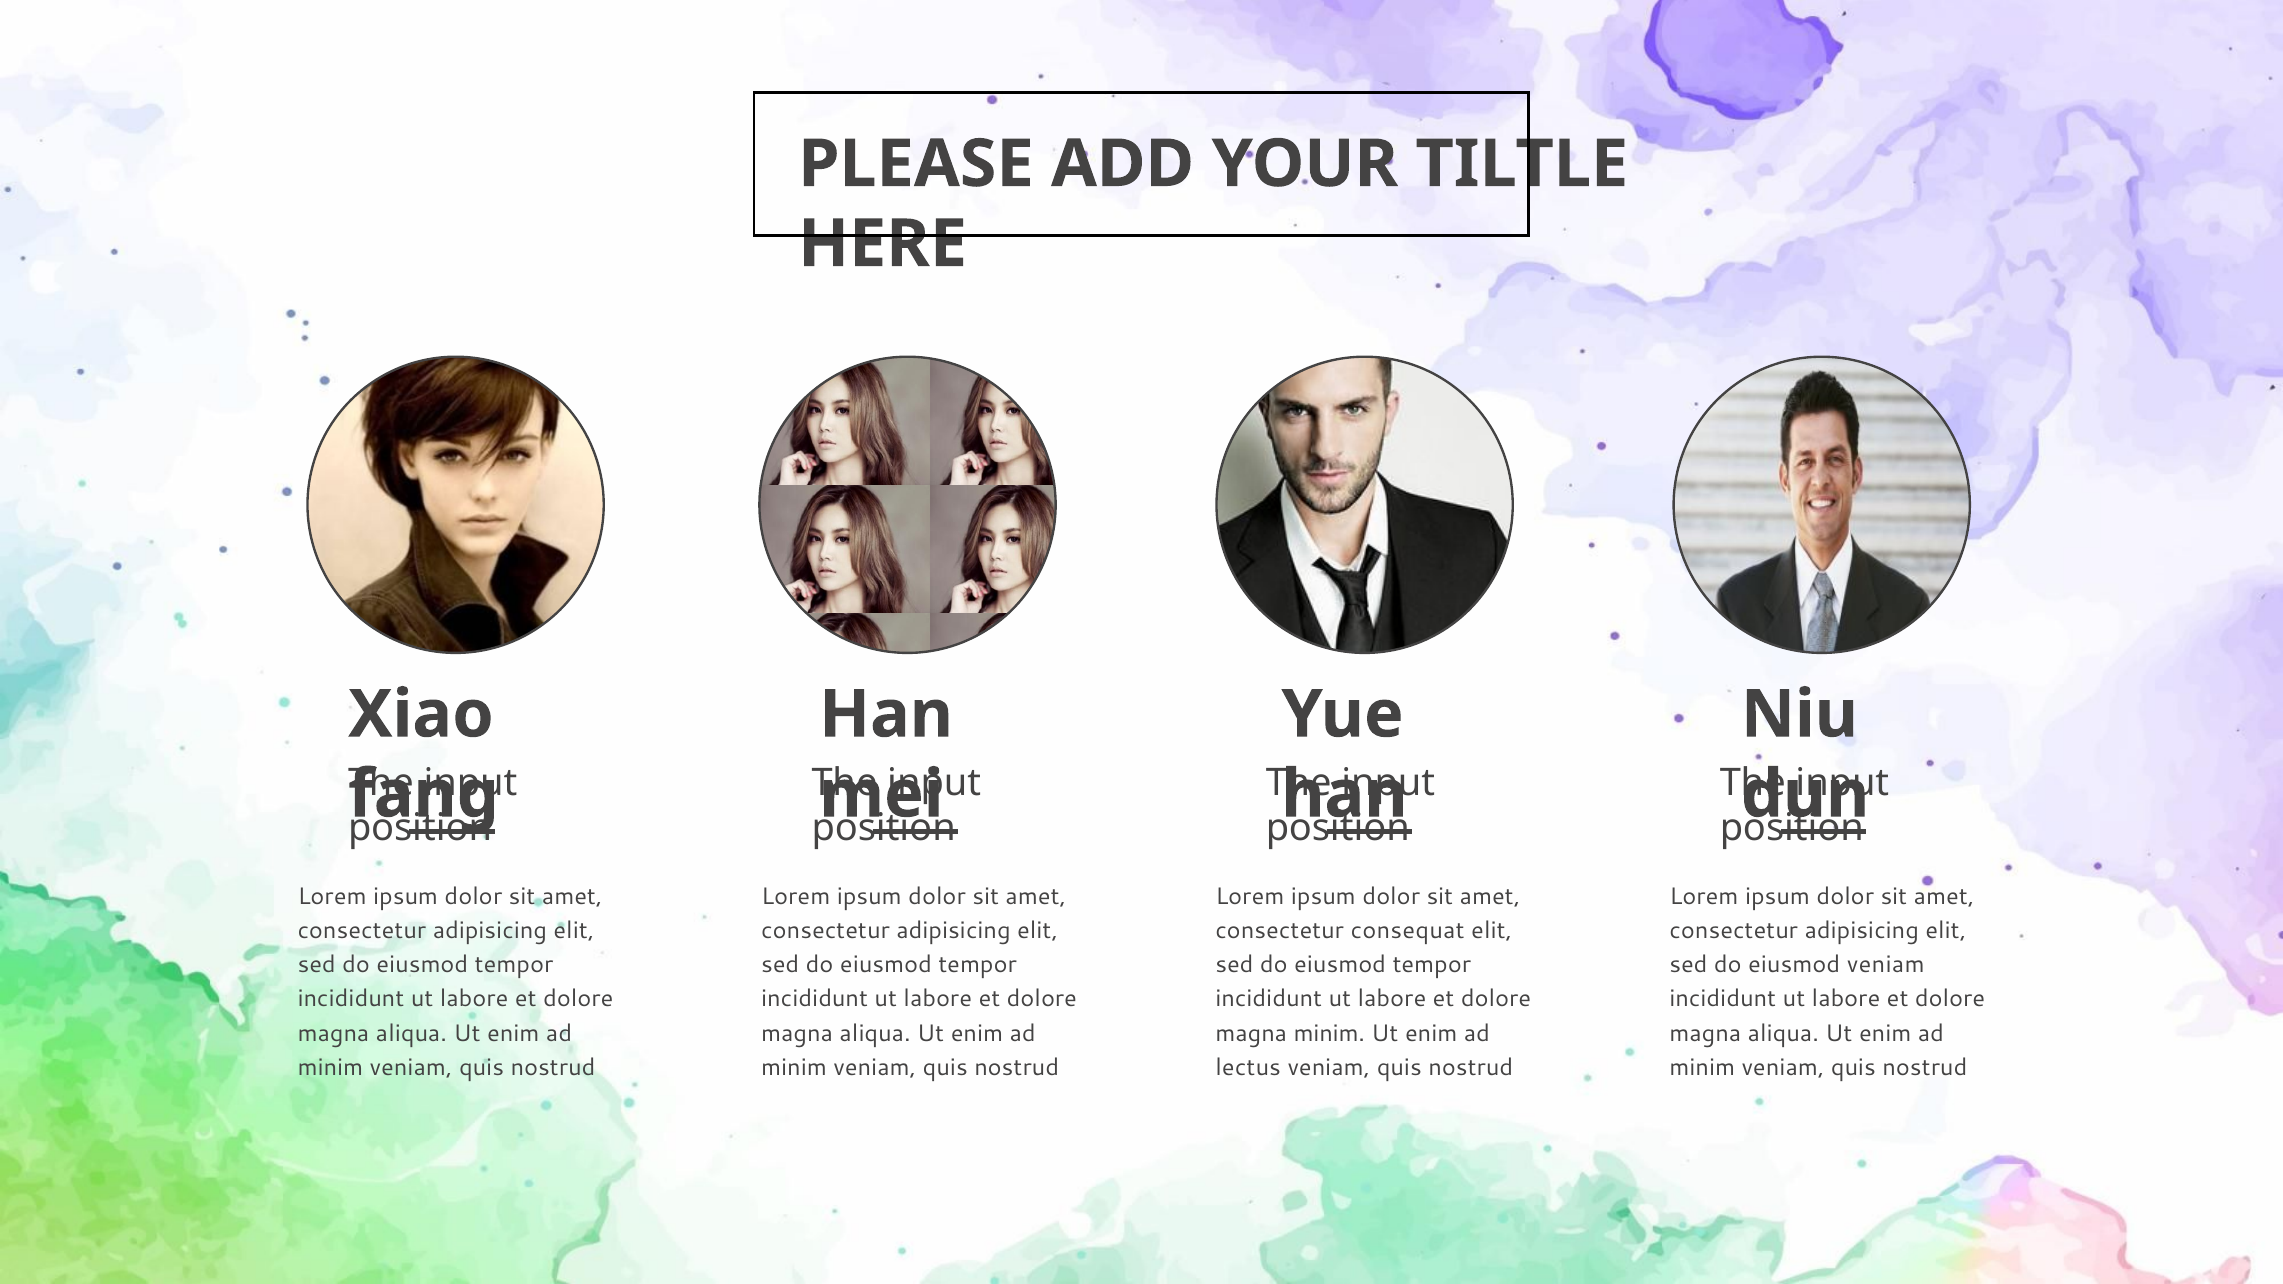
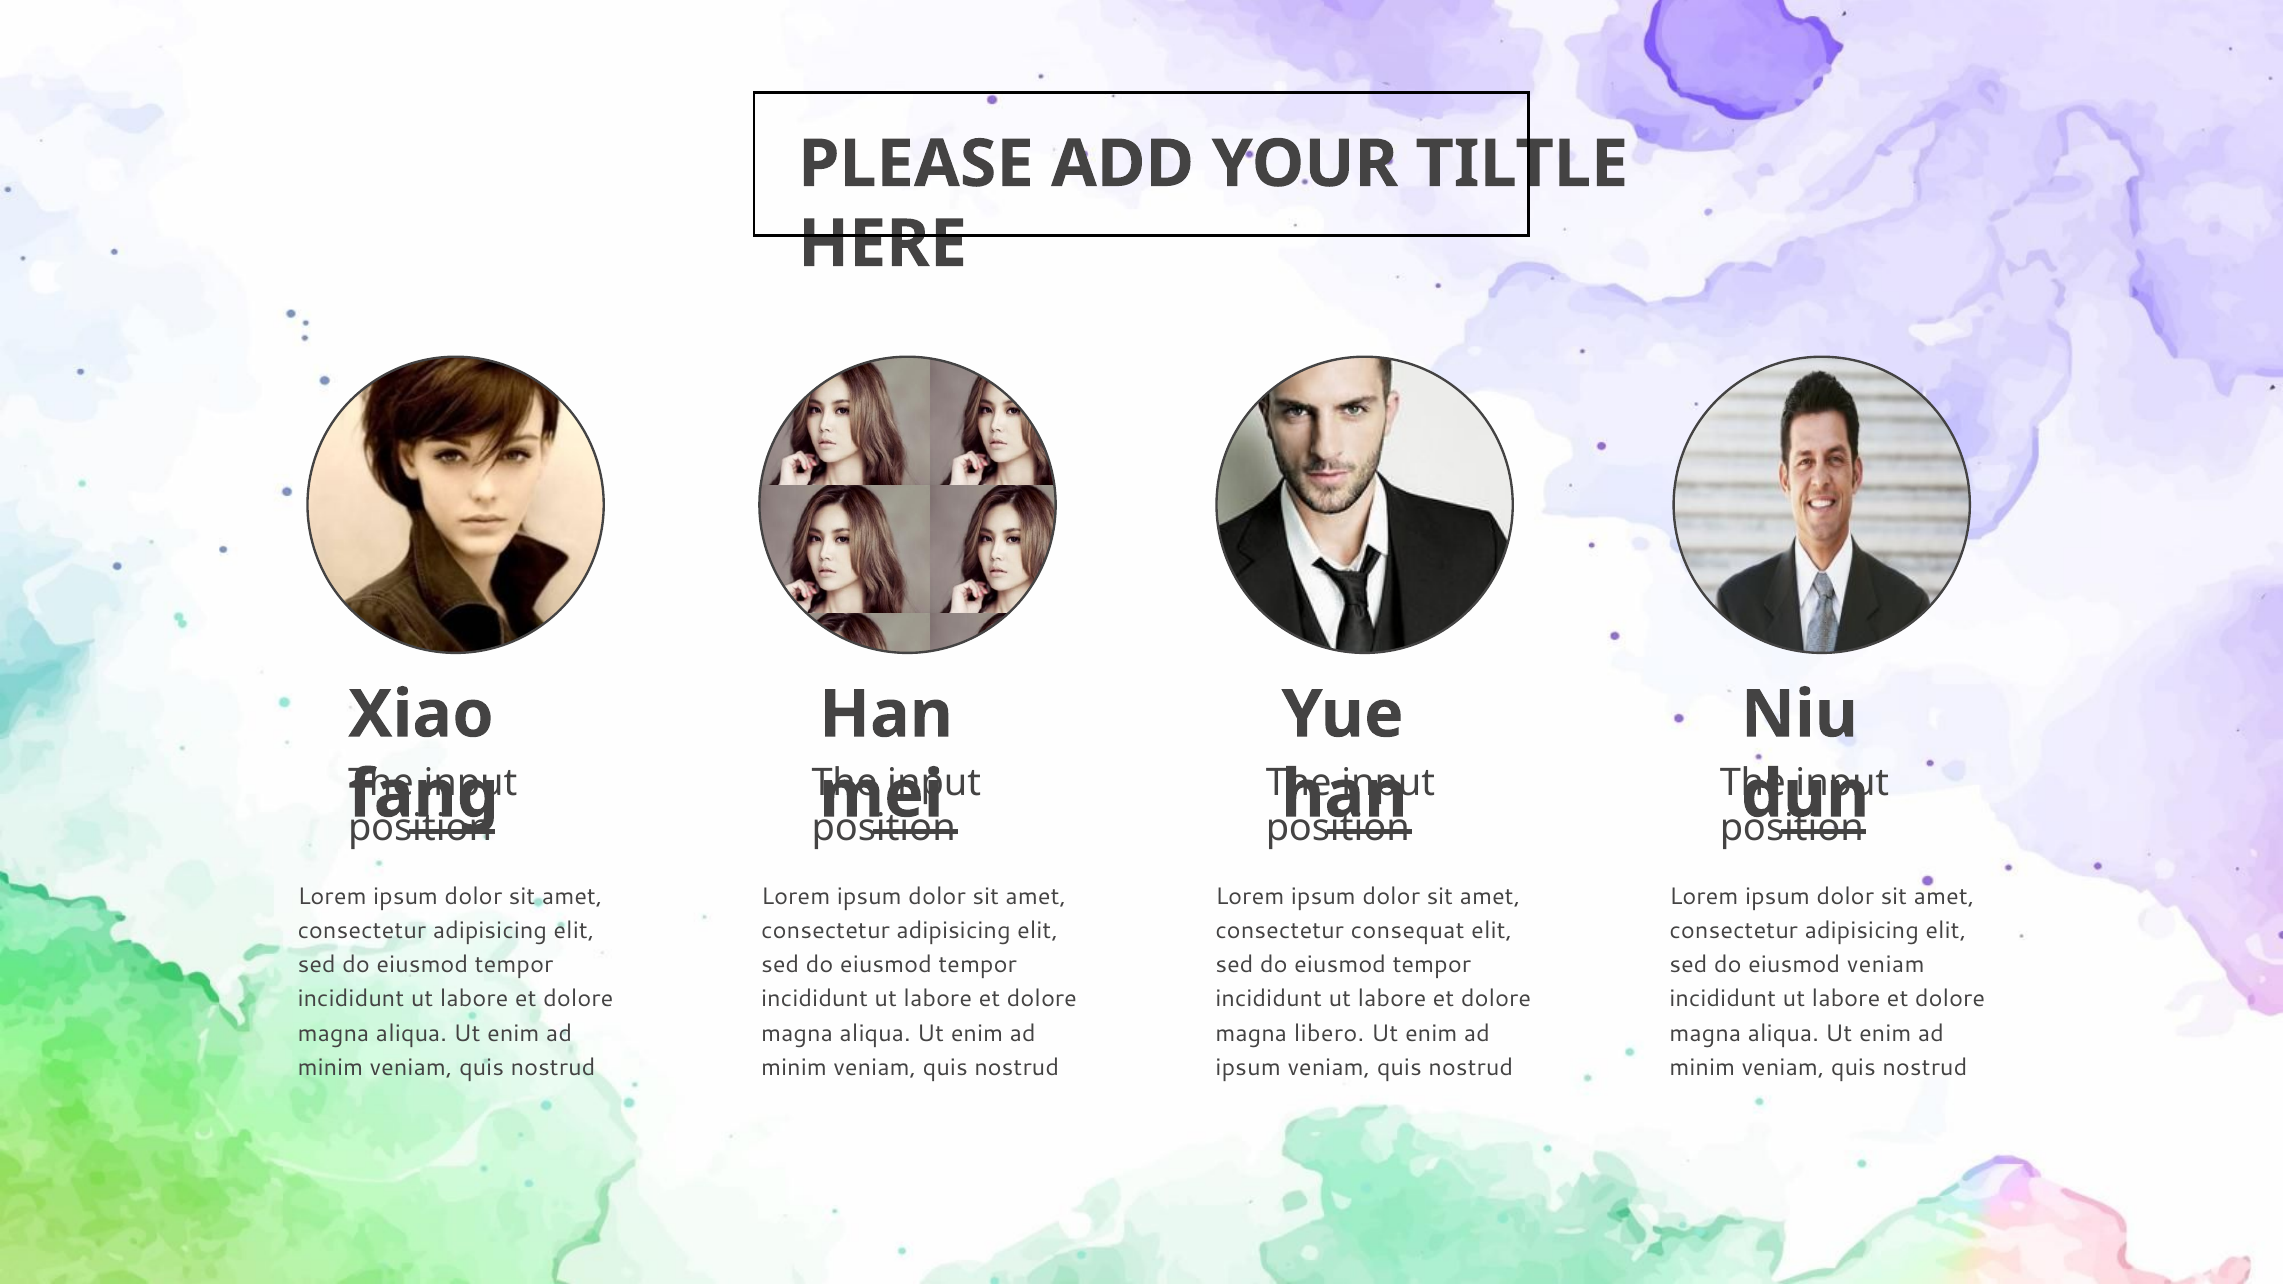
magna minim: minim -> libero
lectus at (1248, 1068): lectus -> ipsum
